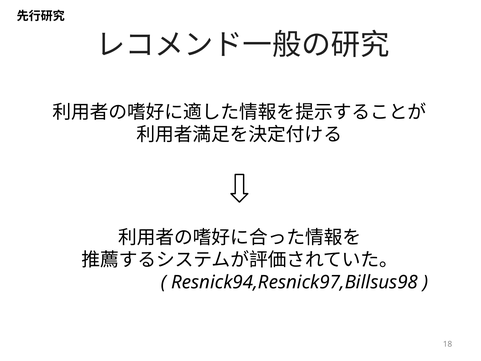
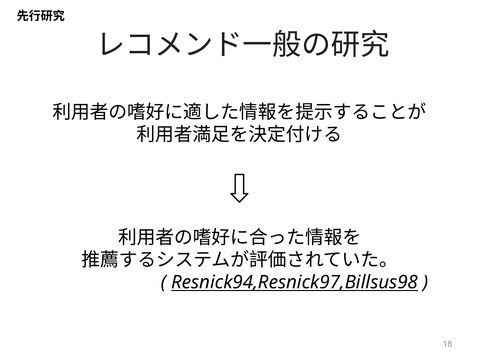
Resnick94,Resnick97,Billsus98 underline: none -> present
